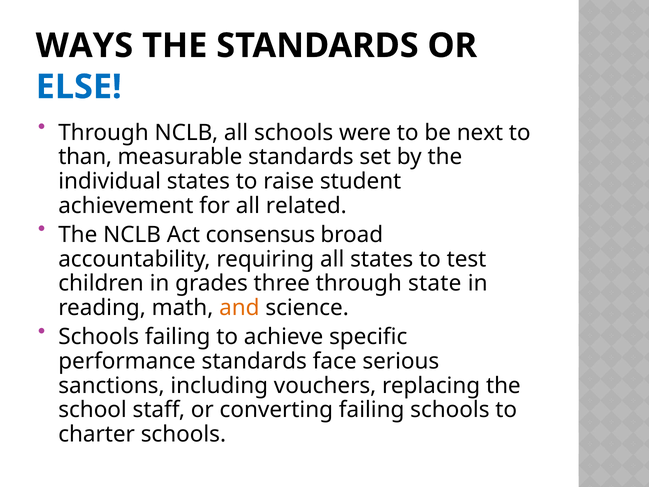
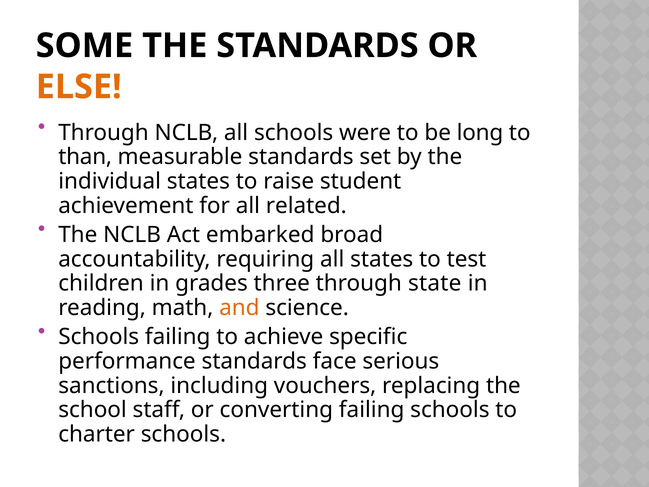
WAYS: WAYS -> SOME
ELSE colour: blue -> orange
next: next -> long
consensus: consensus -> embarked
